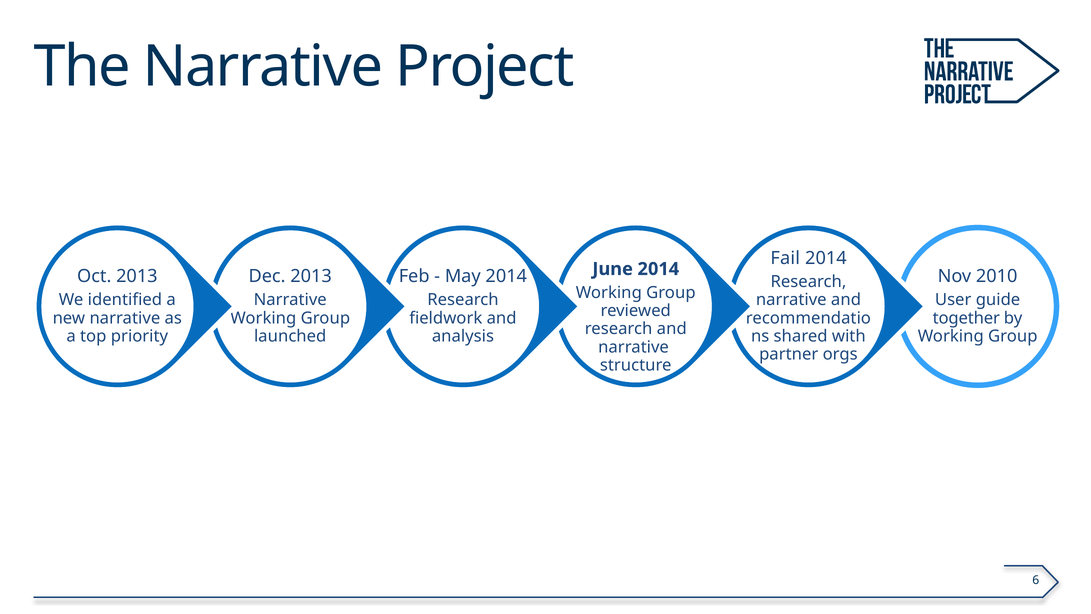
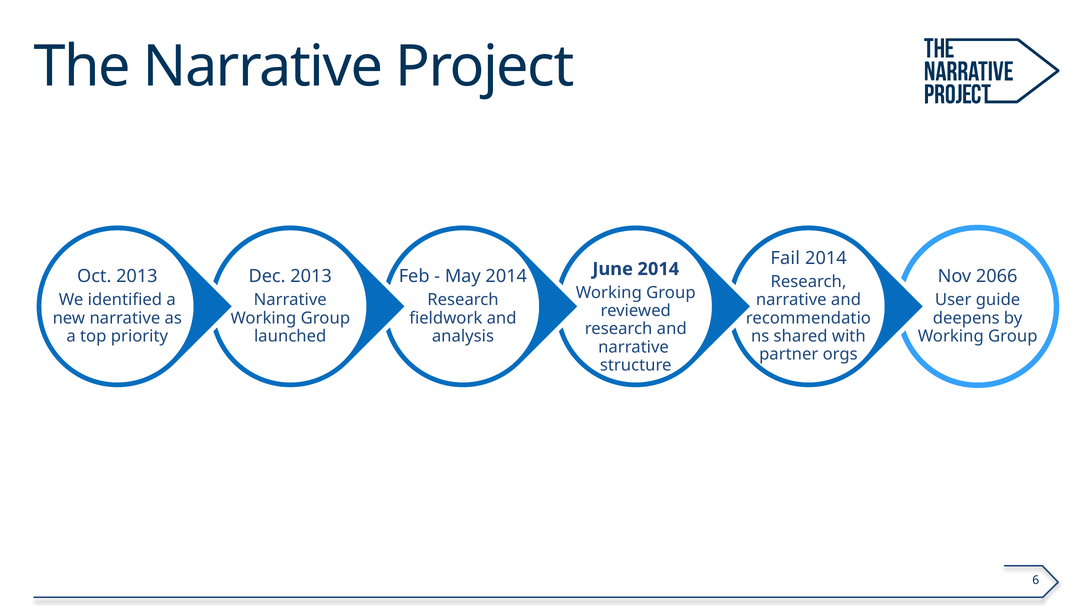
2010: 2010 -> 2066
together: together -> deepens
